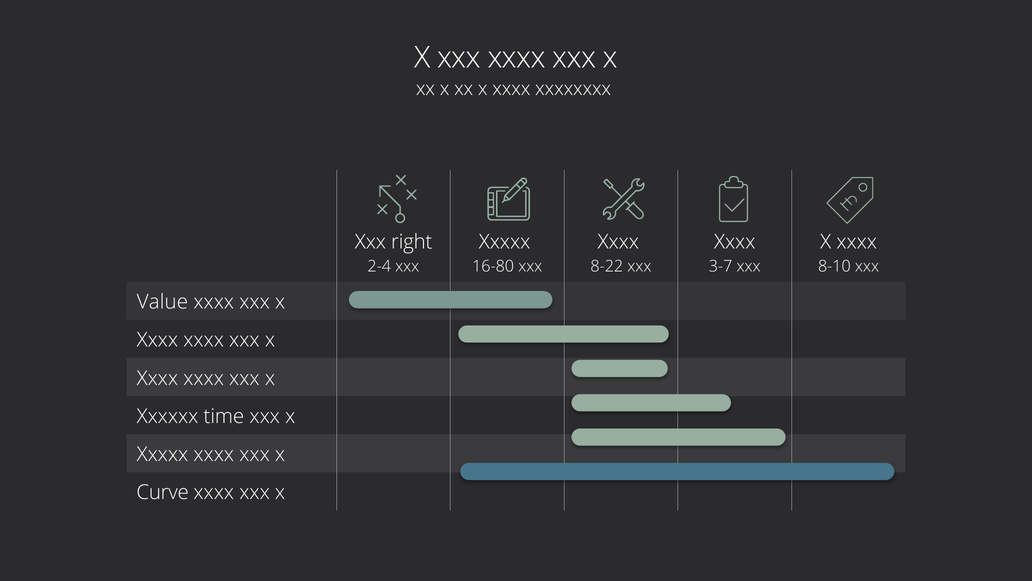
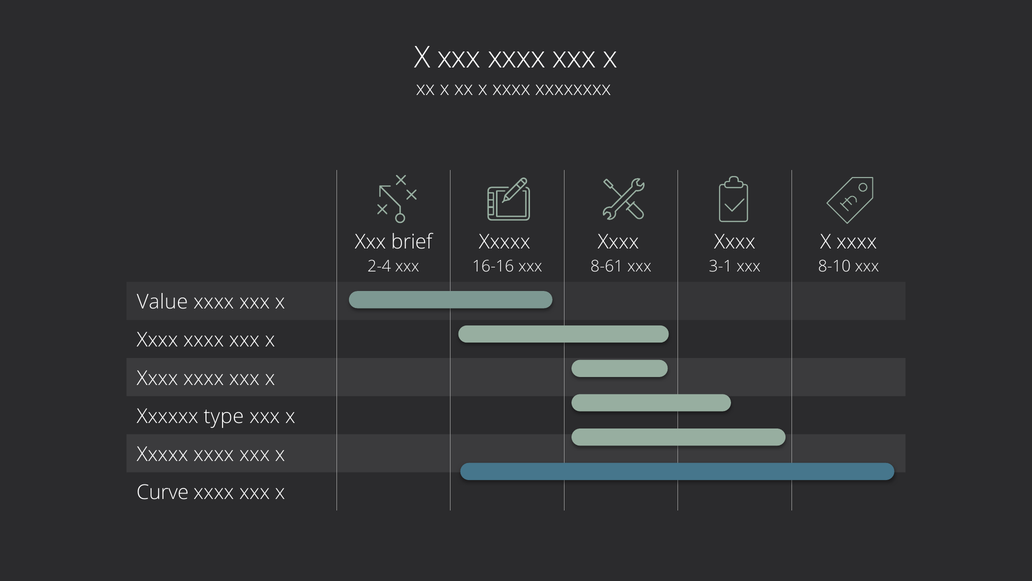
right: right -> brief
16-80: 16-80 -> 16-16
8-22: 8-22 -> 8-61
3-7: 3-7 -> 3-1
time: time -> type
